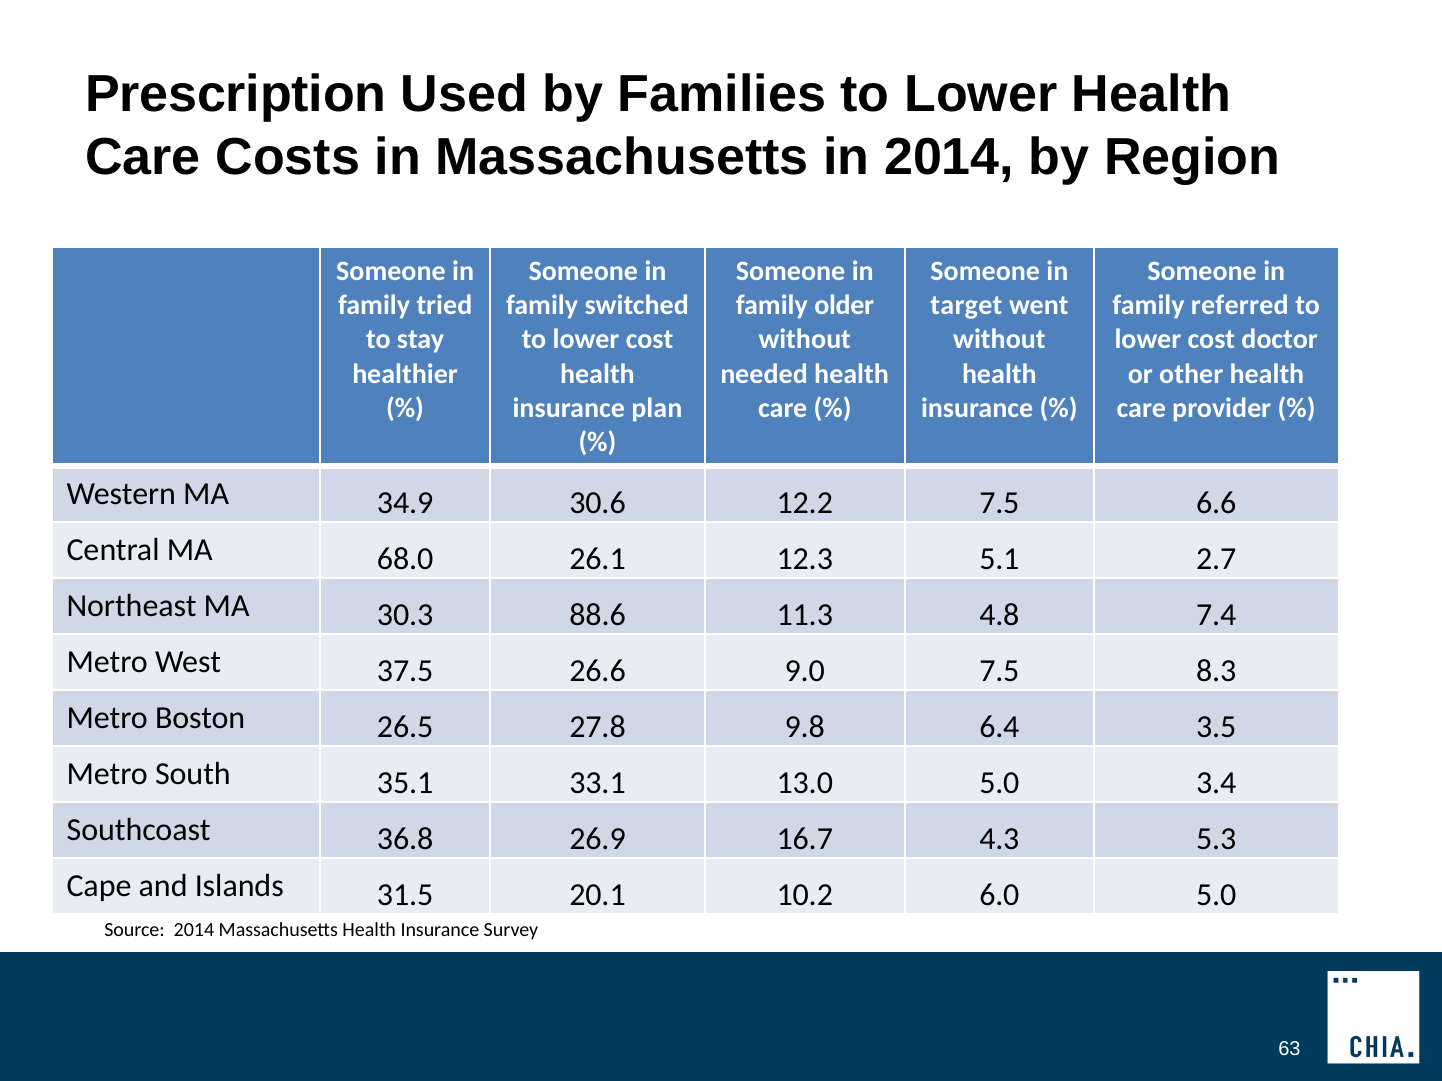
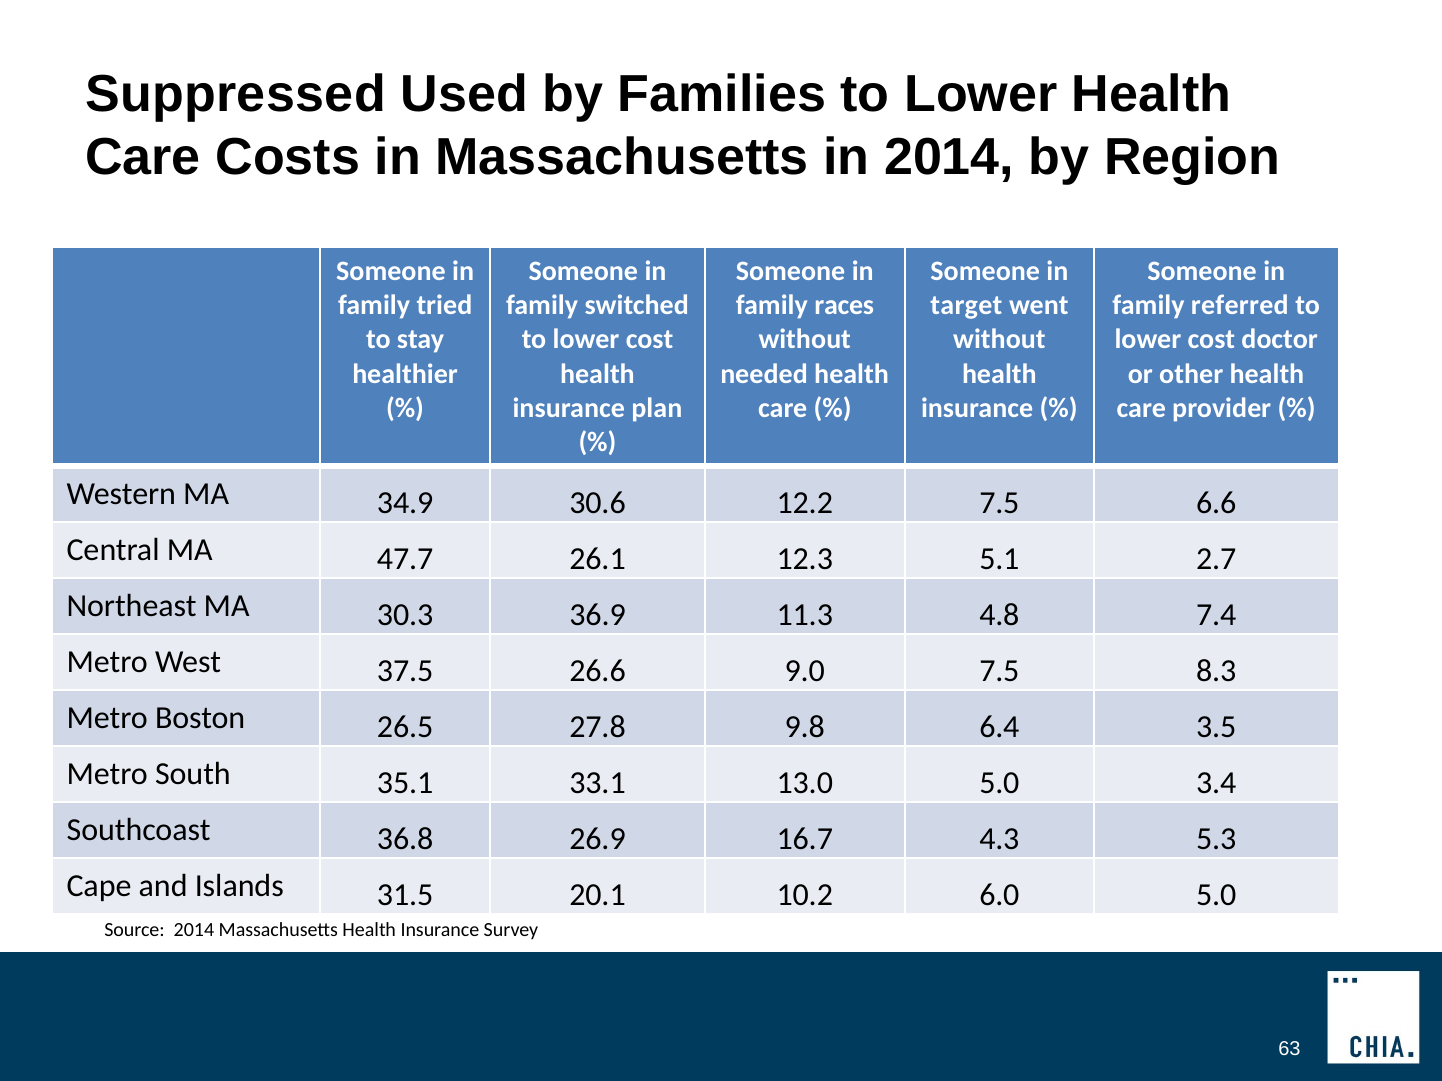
Prescription: Prescription -> Suppressed
older: older -> races
68.0: 68.0 -> 47.7
88.6: 88.6 -> 36.9
